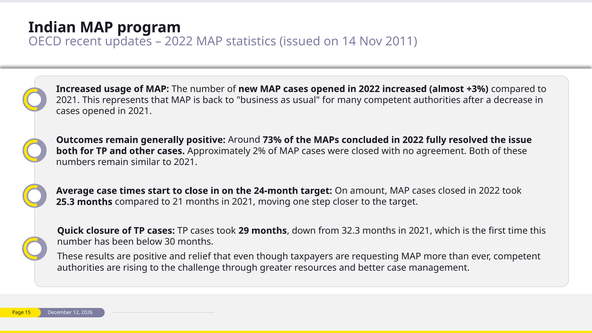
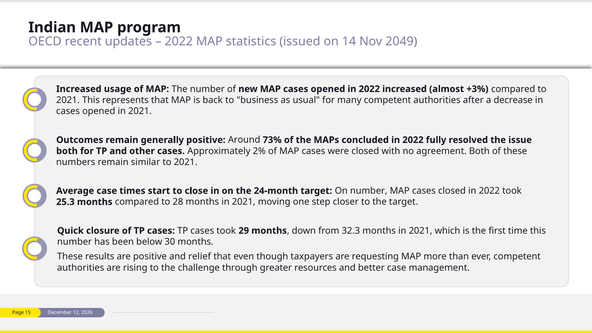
2011: 2011 -> 2049
On amount: amount -> number
21: 21 -> 28
